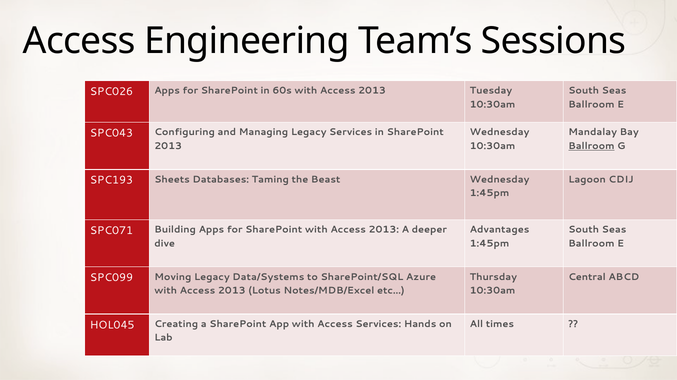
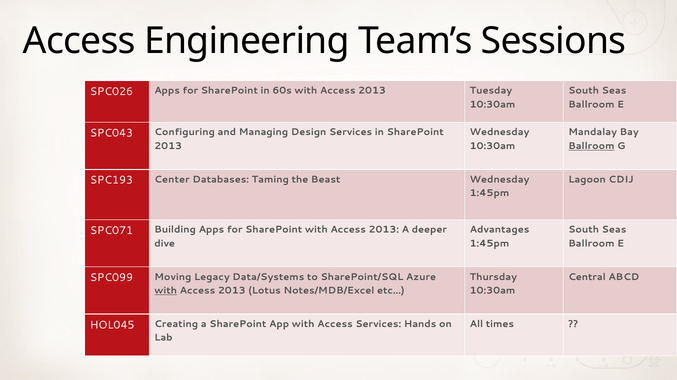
Managing Legacy: Legacy -> Design
Sheets: Sheets -> Center
with at (166, 291) underline: none -> present
